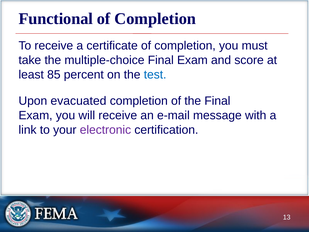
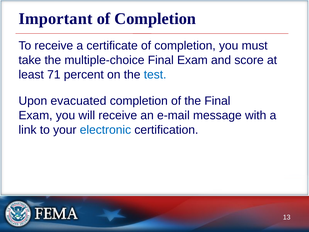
Functional: Functional -> Important
85: 85 -> 71
electronic colour: purple -> blue
